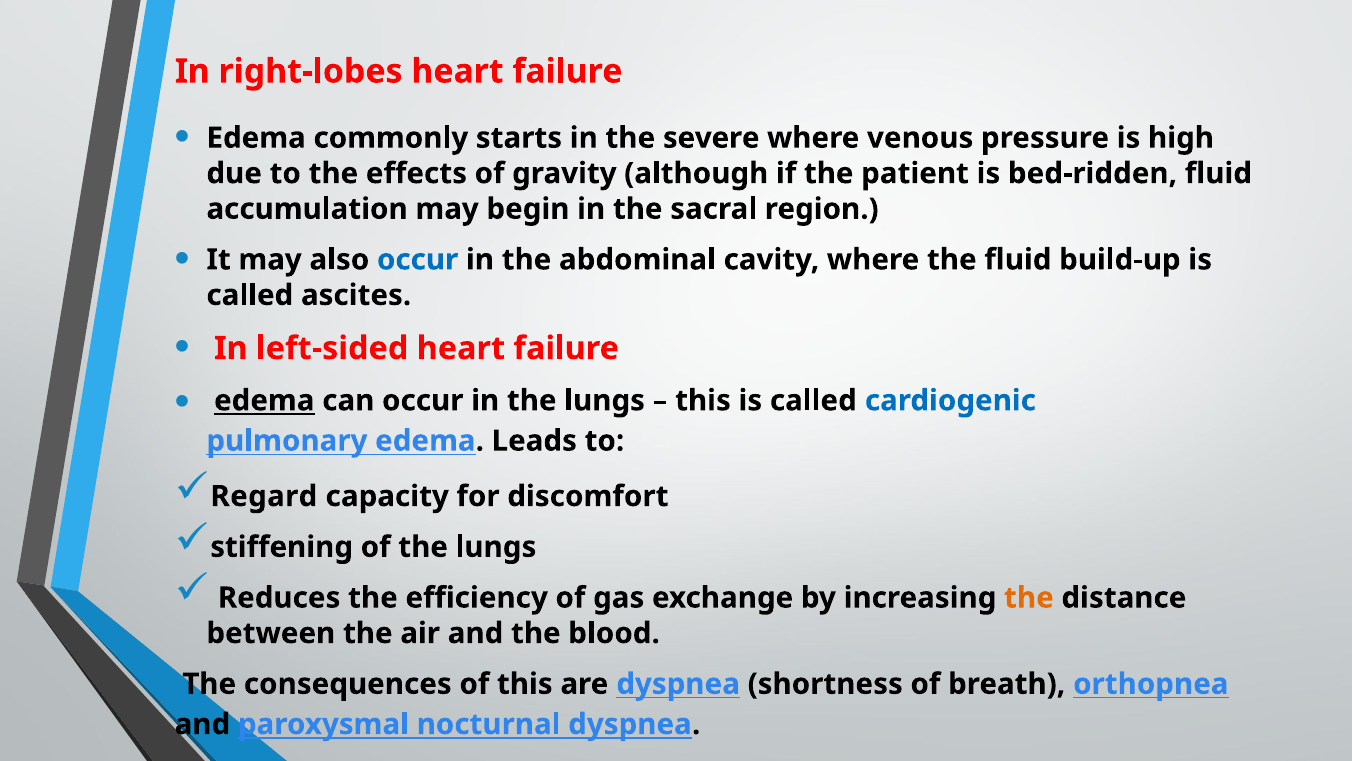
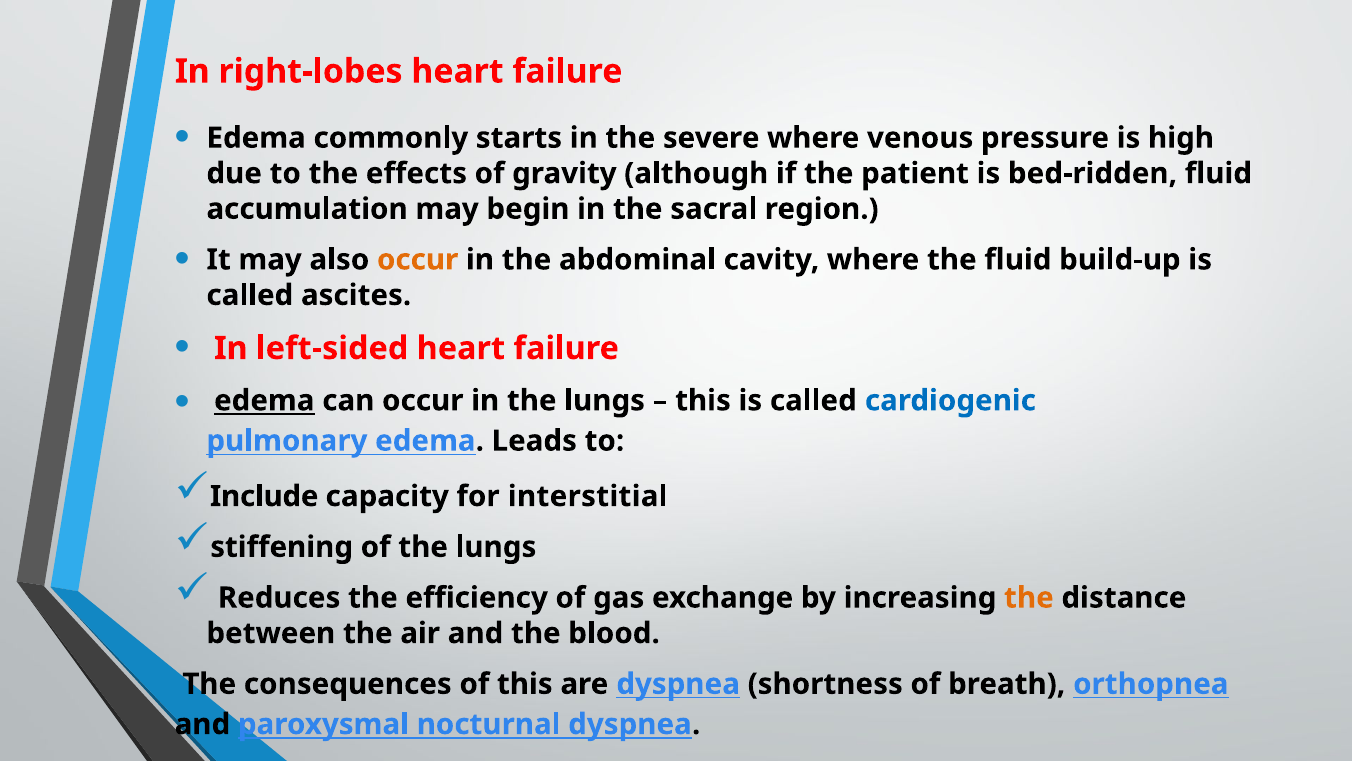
occur at (418, 260) colour: blue -> orange
Regard: Regard -> Include
discomfort: discomfort -> interstitial
